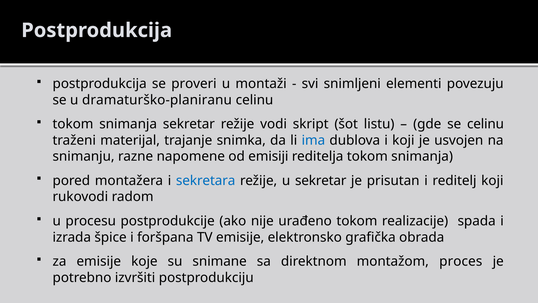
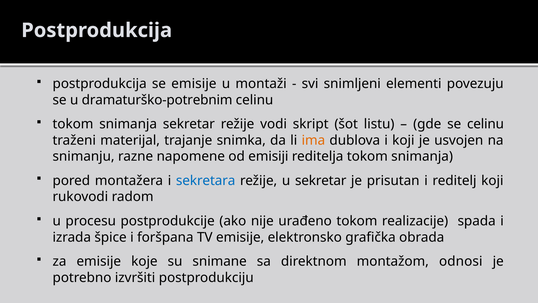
se proveri: proveri -> emisije
dramaturško-planiranu: dramaturško-planiranu -> dramaturško-potrebnim
ima colour: blue -> orange
proces: proces -> odnosi
